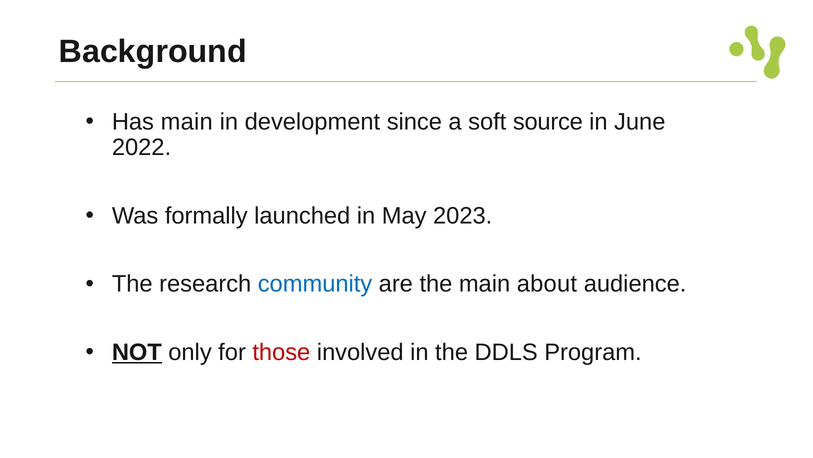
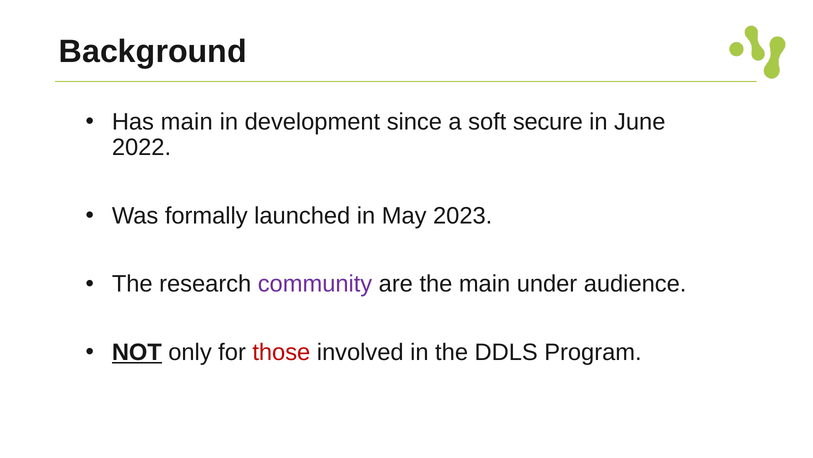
source: source -> secure
community colour: blue -> purple
about: about -> under
